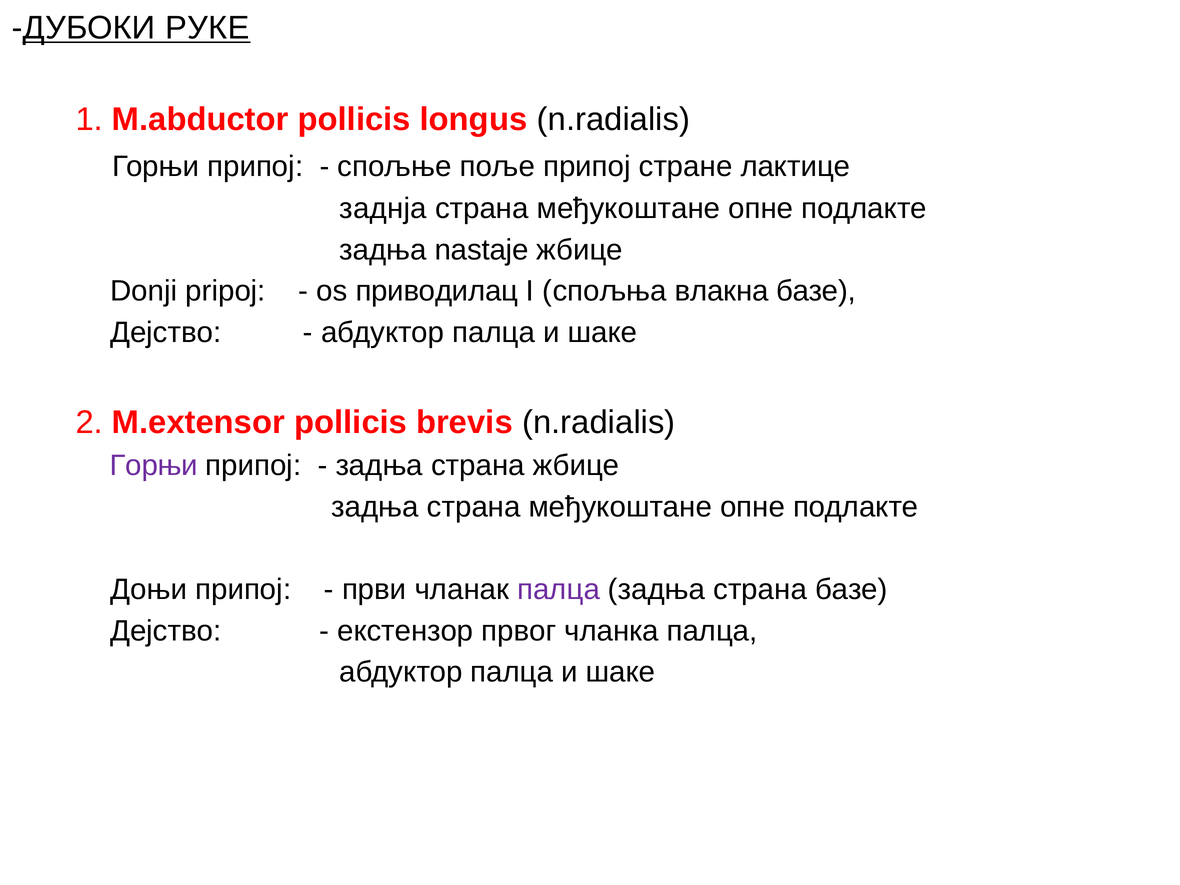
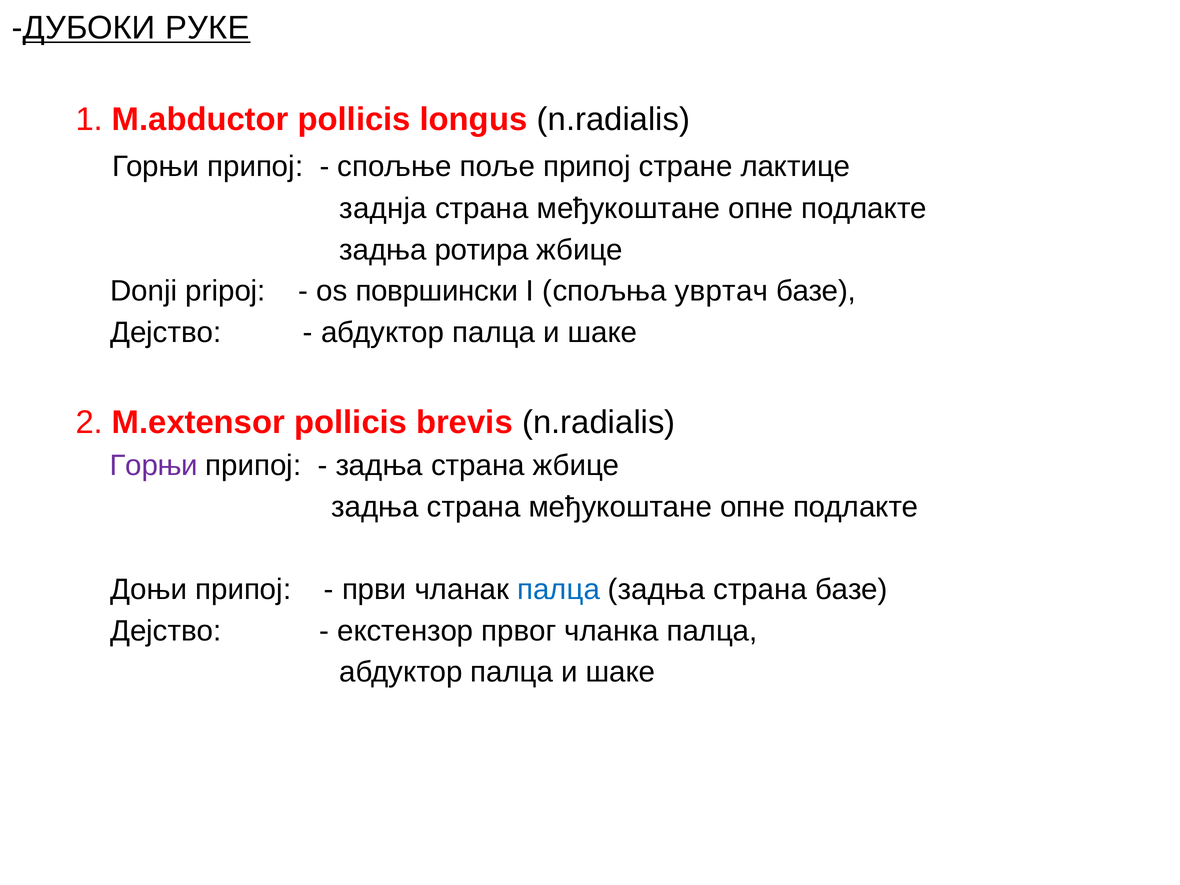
nastaje: nastaje -> ротира
приводилац: приводилац -> површински
влакна: влакна -> увртач
палца colour: purple -> blue
